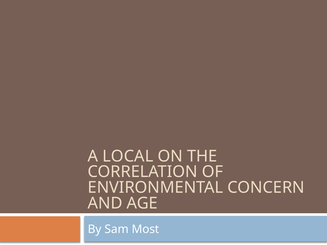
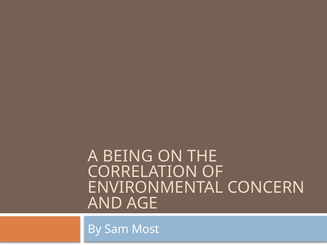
LOCAL: LOCAL -> BEING
